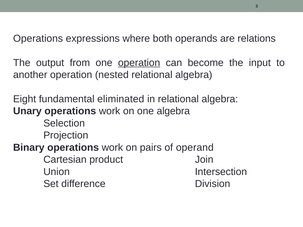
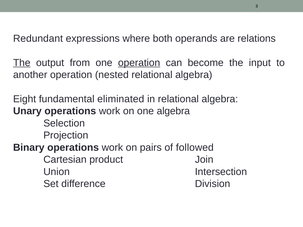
Operations at (38, 39): Operations -> Redundant
The at (22, 63) underline: none -> present
operand: operand -> followed
